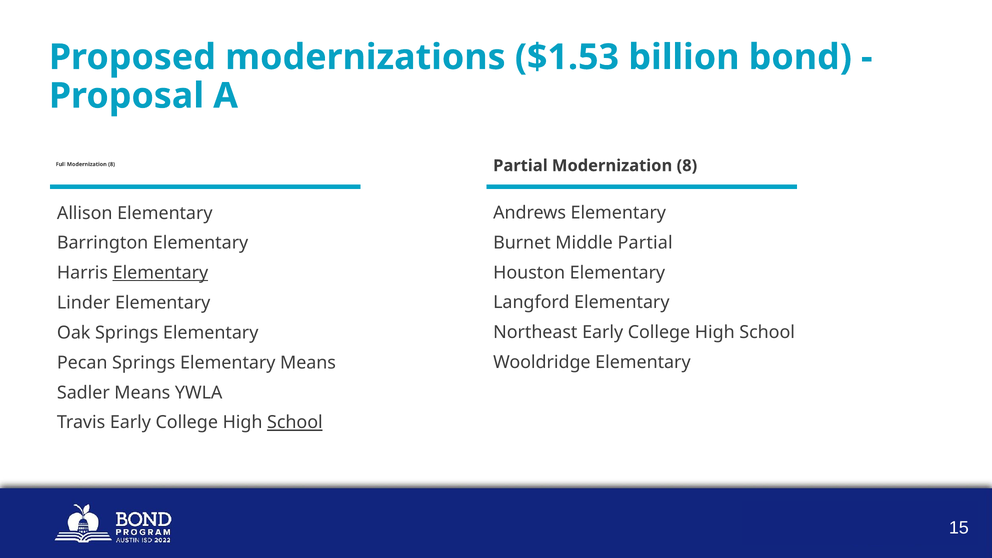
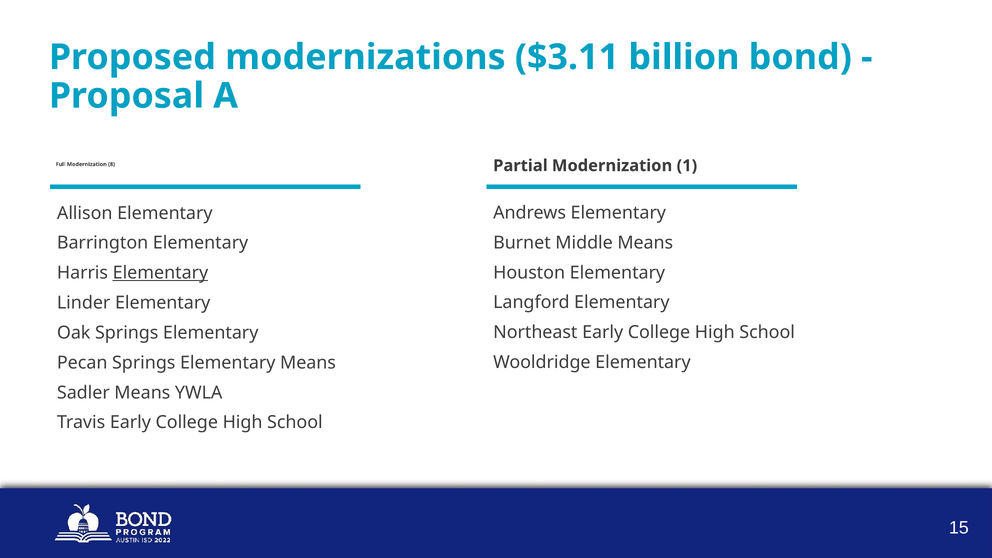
$1.53: $1.53 -> $3.11
Partial Modernization 8: 8 -> 1
Middle Partial: Partial -> Means
School at (295, 423) underline: present -> none
